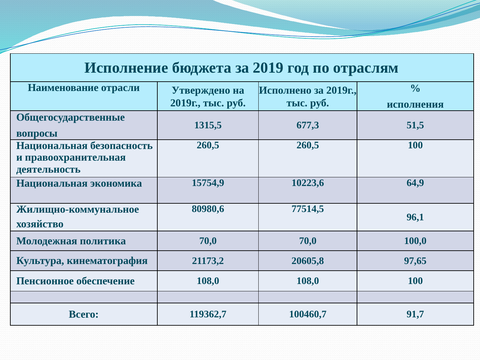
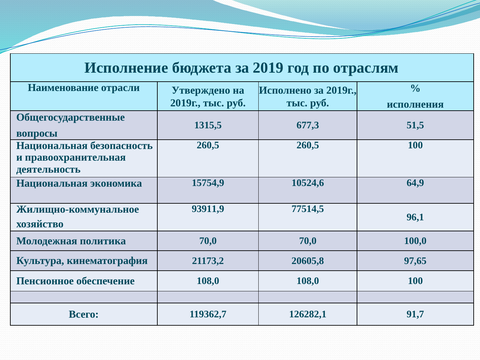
10223,6: 10223,6 -> 10524,6
80980,6: 80980,6 -> 93911,9
100460,7: 100460,7 -> 126282,1
